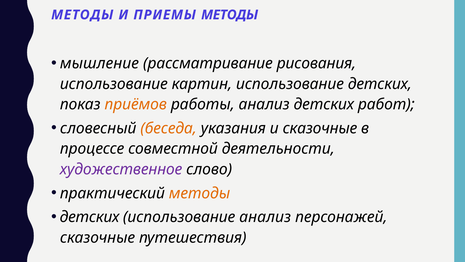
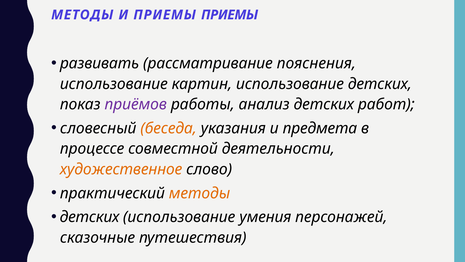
ПРИЕМЫ МЕТОДЫ: МЕТОДЫ -> ПРИЕМЫ
мышление: мышление -> развивать
рисования: рисования -> пояснения
приёмов colour: orange -> purple
и сказочные: сказочные -> предмета
художественное colour: purple -> orange
использование анализ: анализ -> умения
